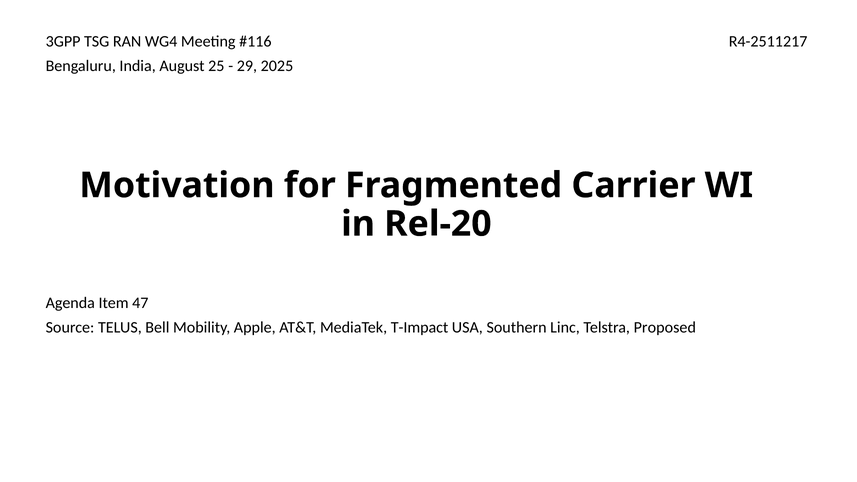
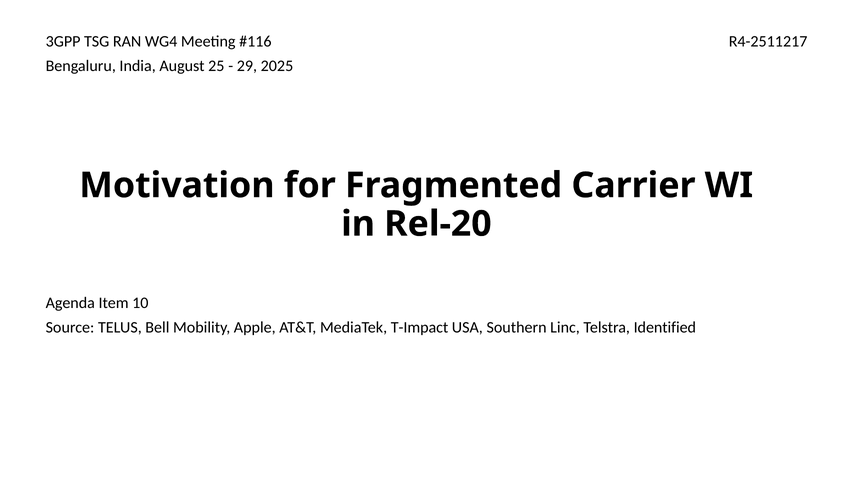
47: 47 -> 10
Proposed: Proposed -> Identified
